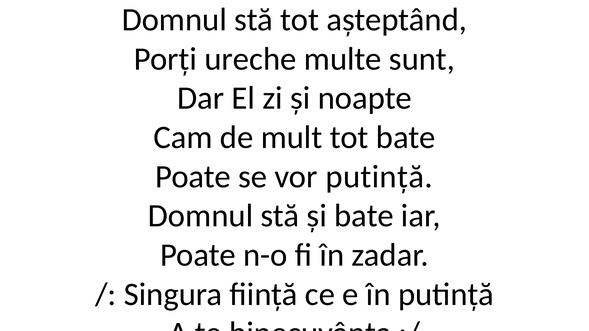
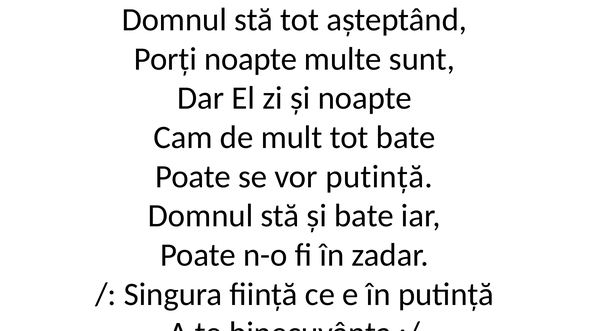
Porți ureche: ureche -> noapte
